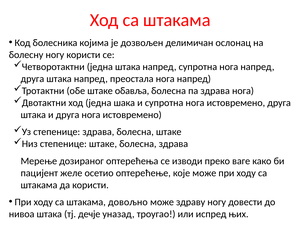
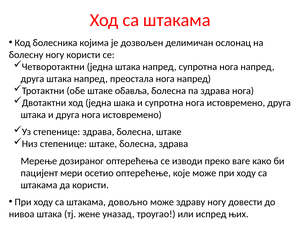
желе: желе -> мери
дечје: дечје -> жене
